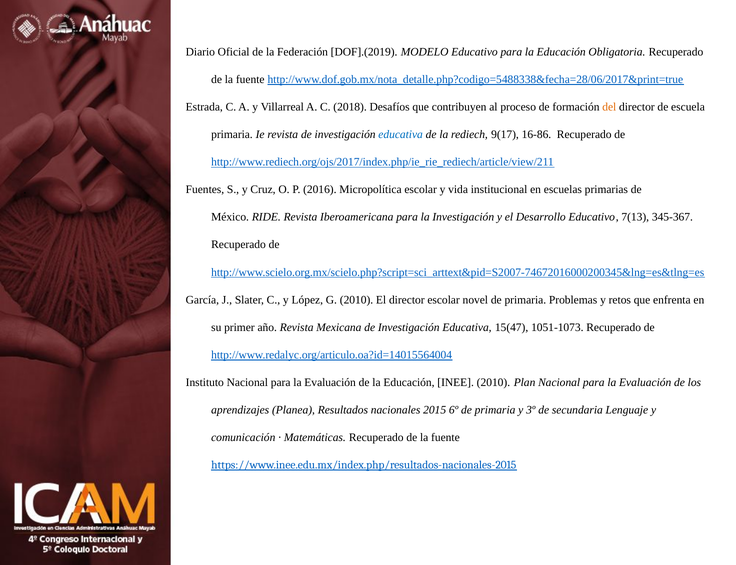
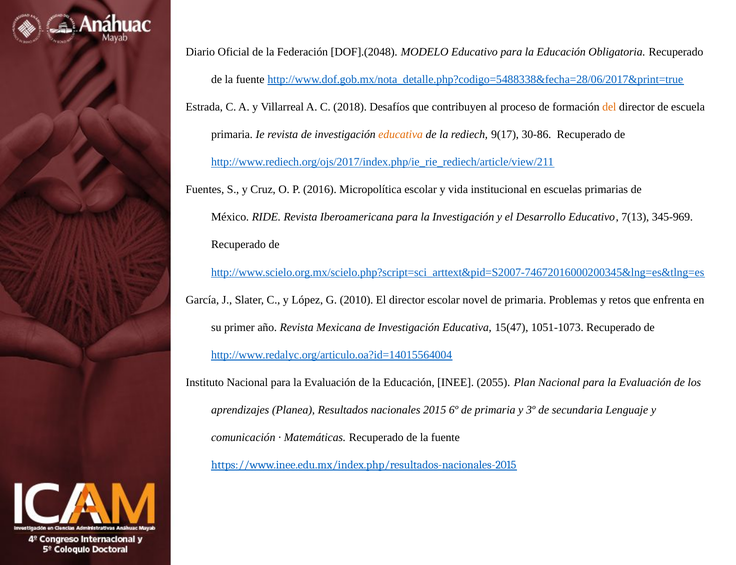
DOF].(2019: DOF].(2019 -> DOF].(2048
educativa at (401, 135) colour: blue -> orange
16-86: 16-86 -> 30-86
345-367: 345-367 -> 345-969
INEE 2010: 2010 -> 2055
